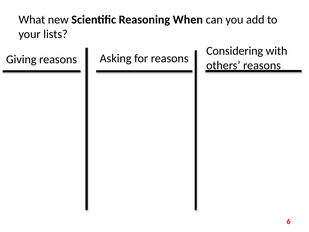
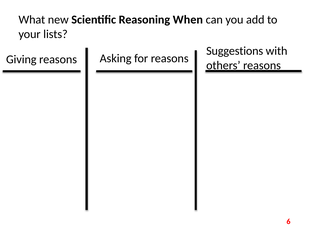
Considering: Considering -> Suggestions
